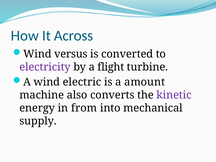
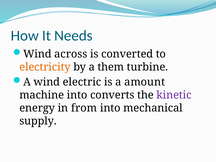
Across: Across -> Needs
versus: versus -> across
electricity colour: purple -> orange
flight: flight -> them
machine also: also -> into
